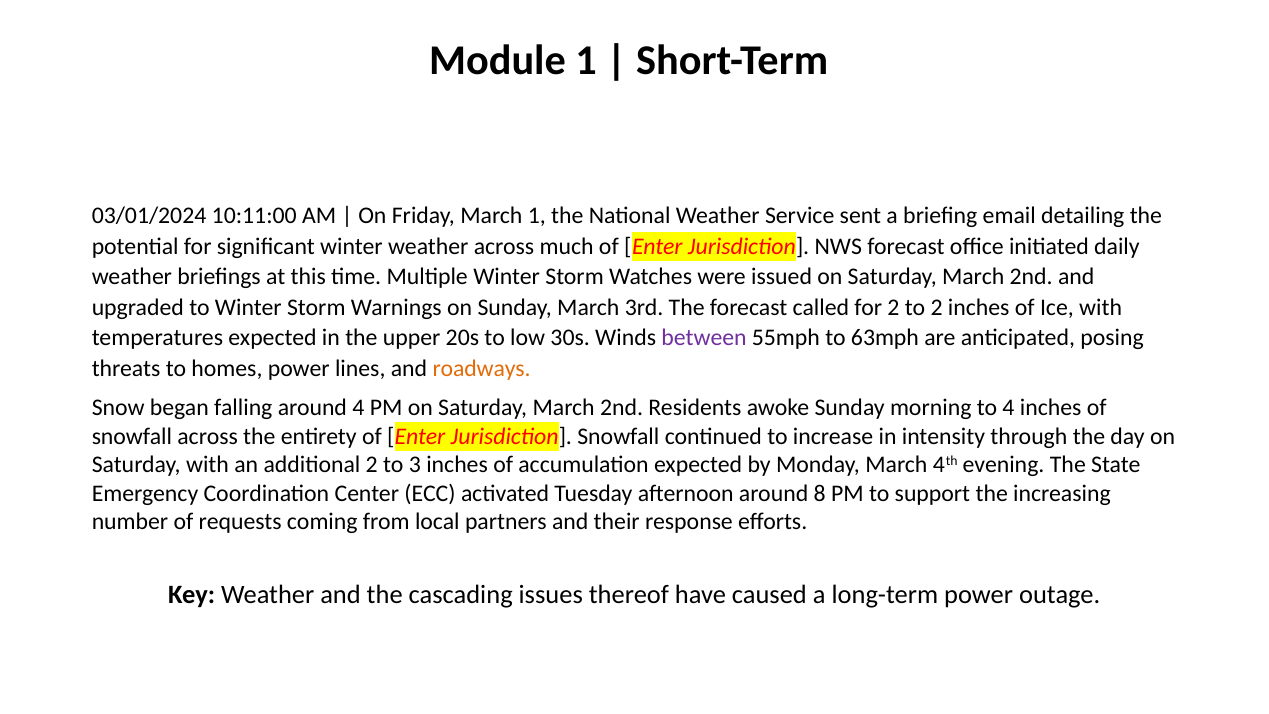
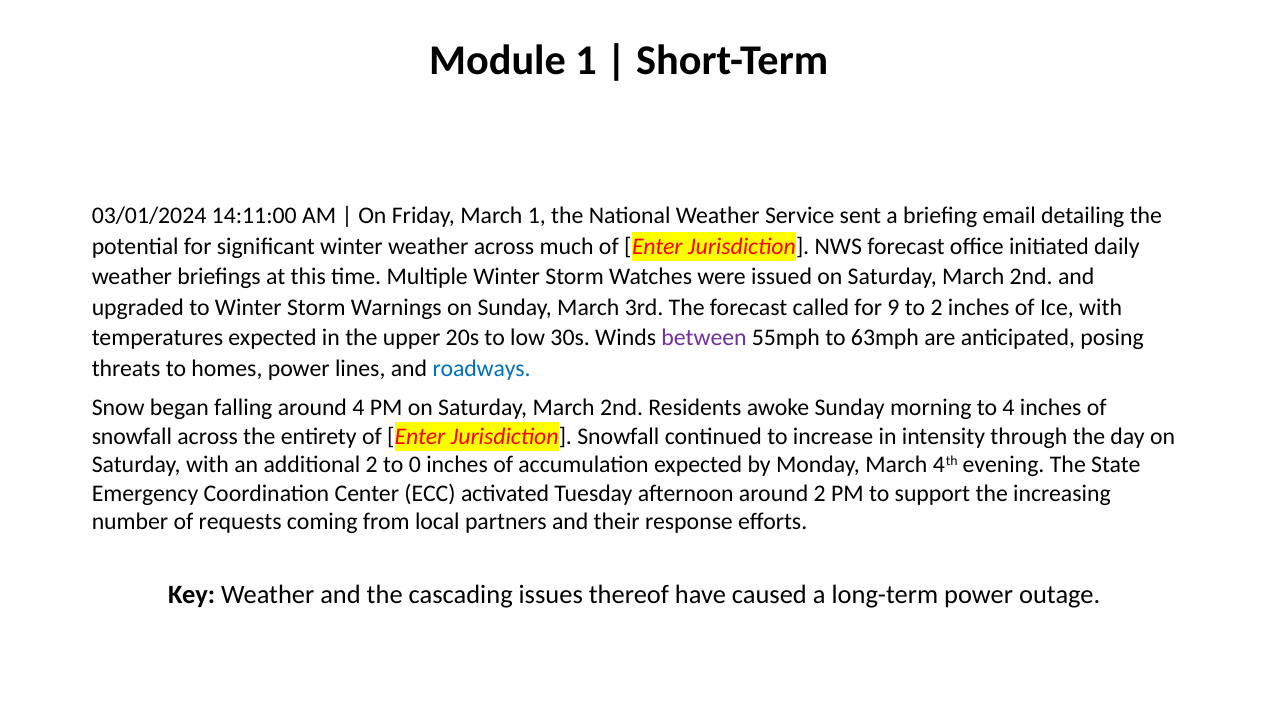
10:11:00: 10:11:00 -> 14:11:00
for 2: 2 -> 9
roadways colour: orange -> blue
3: 3 -> 0
around 8: 8 -> 2
